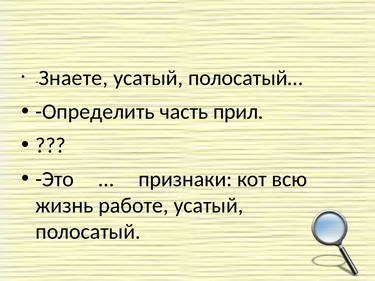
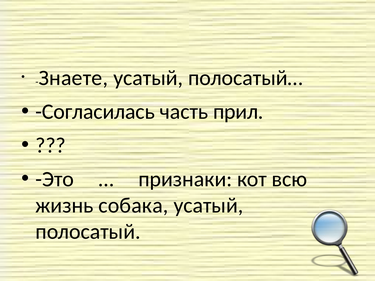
Определить: Определить -> Согласилась
работе: работе -> собака
